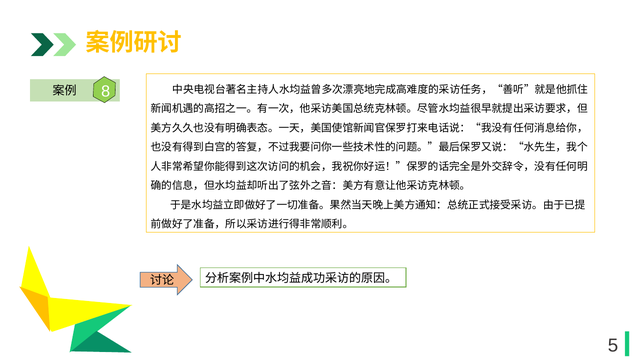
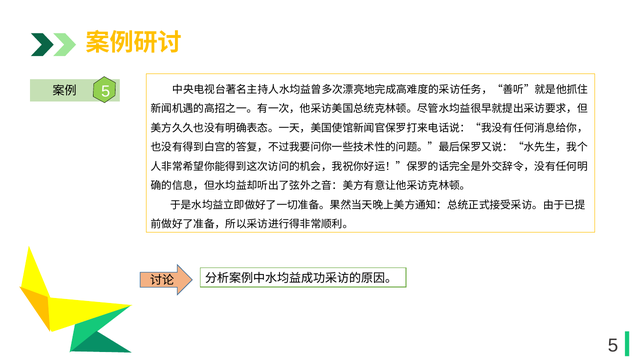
8 at (106, 91): 8 -> 5
